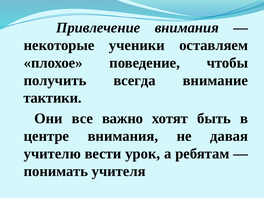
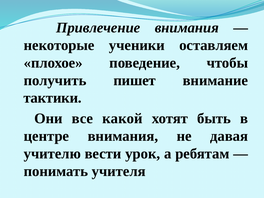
всегда: всегда -> пишет
важно: важно -> какой
